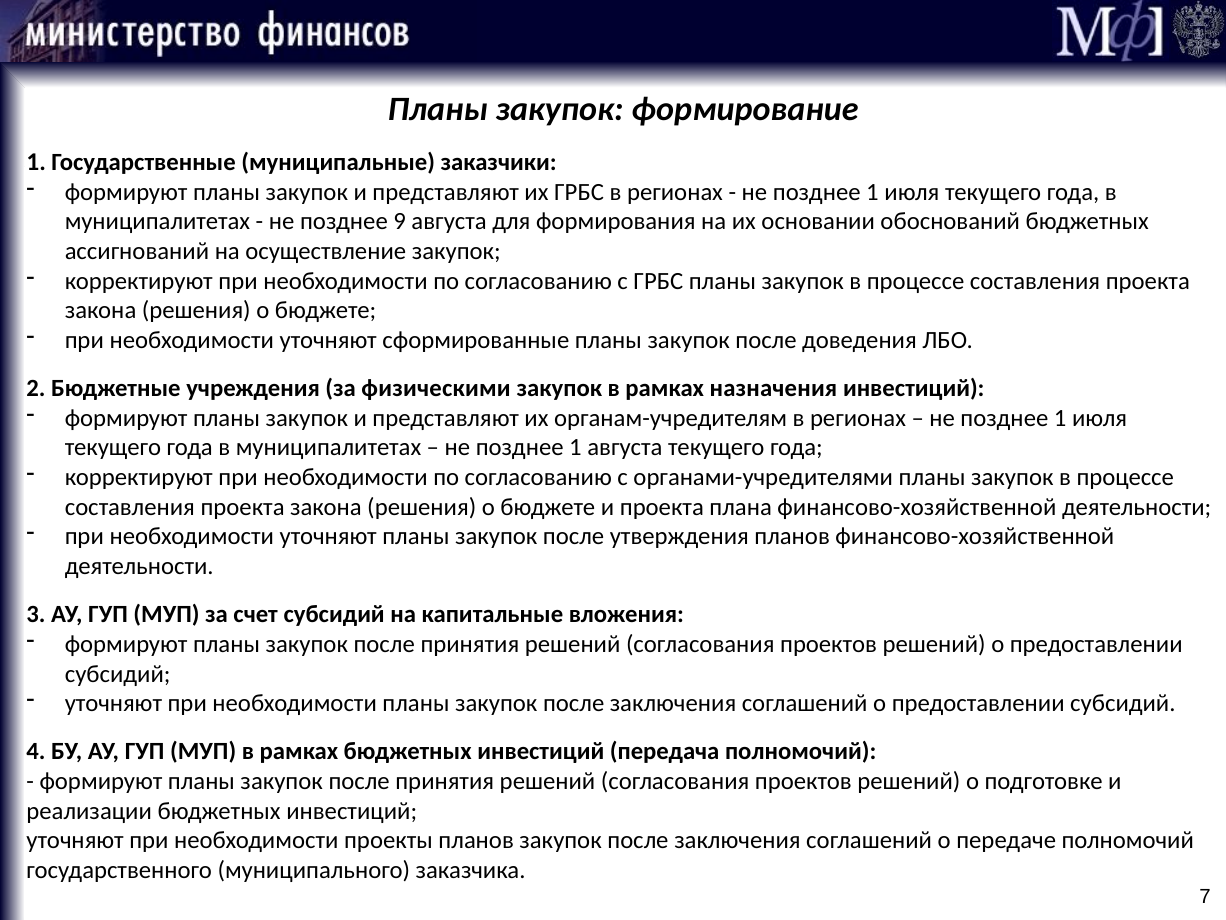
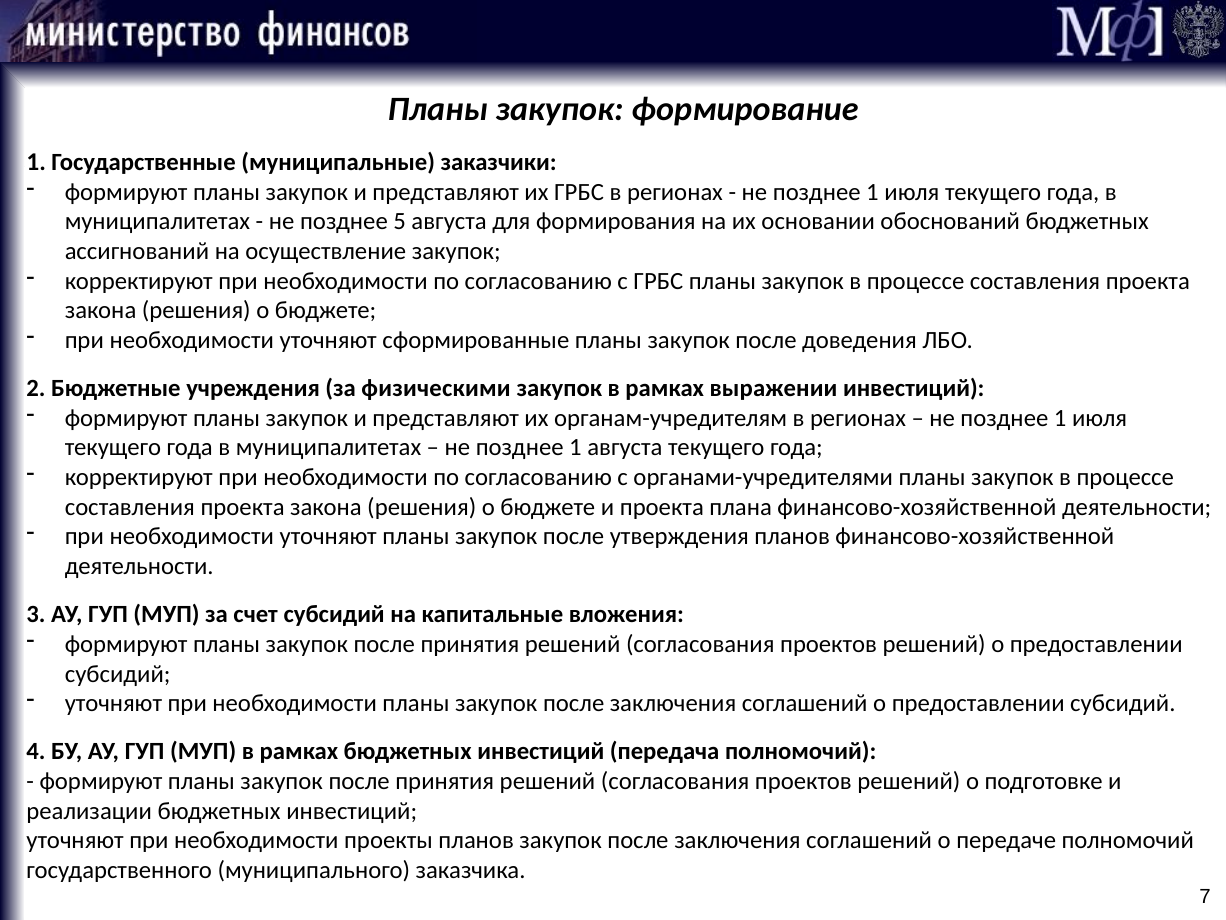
9: 9 -> 5
назначения: назначения -> выражении
